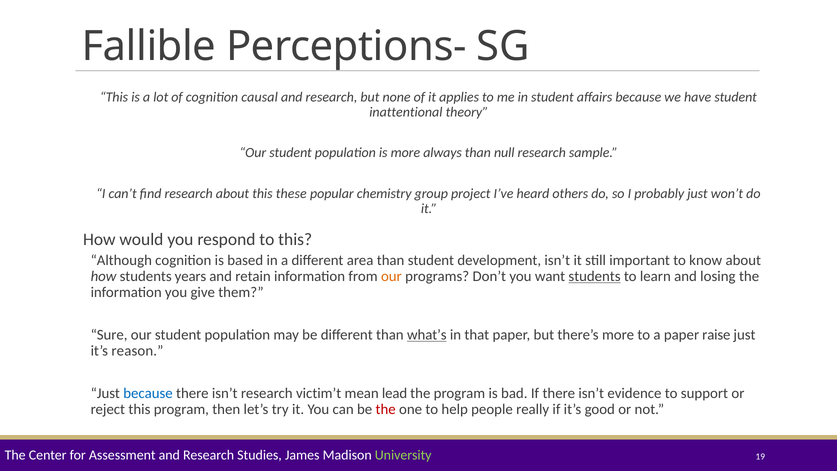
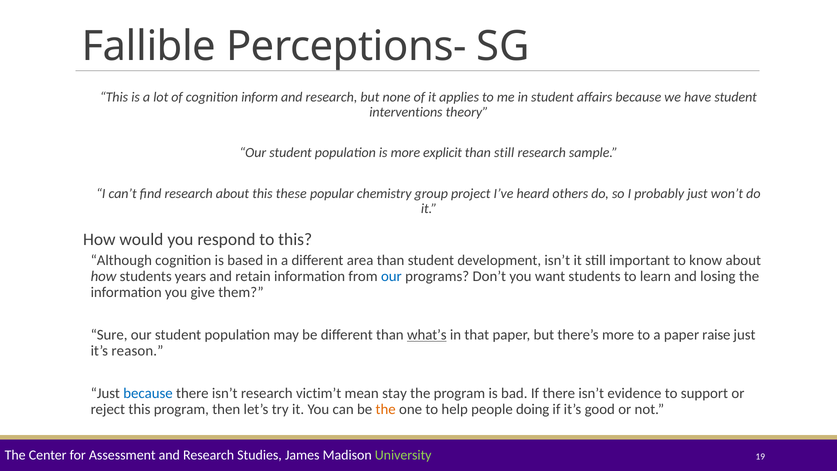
causal: causal -> inform
inattentional: inattentional -> interventions
always: always -> explicit
than null: null -> still
our at (391, 276) colour: orange -> blue
students at (595, 276) underline: present -> none
lead: lead -> stay
the at (386, 409) colour: red -> orange
really: really -> doing
